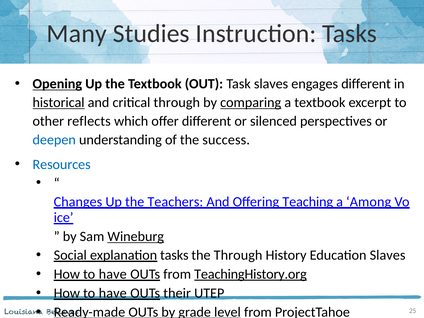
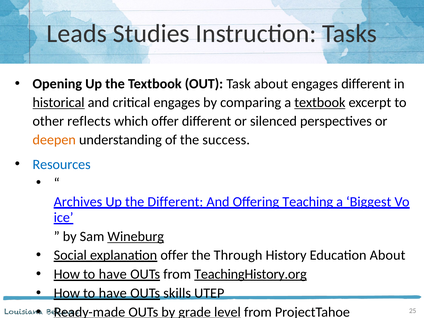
Many: Many -> Leads
Opening underline: present -> none
Task slaves: slaves -> about
critical through: through -> engages
comparing underline: present -> none
textbook at (320, 103) underline: none -> present
deepen colour: blue -> orange
Changes: Changes -> Archives
the Teachers: Teachers -> Different
Among: Among -> Biggest
explanation tasks: tasks -> offer
Education Slaves: Slaves -> About
their: their -> skills
